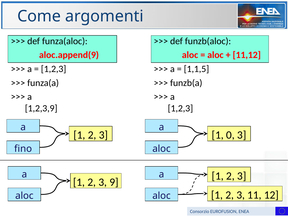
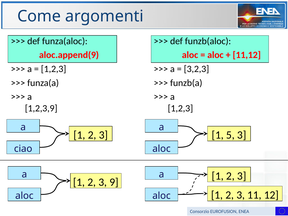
1,1,5: 1,1,5 -> 3,2,3
0: 0 -> 5
fino: fino -> ciao
